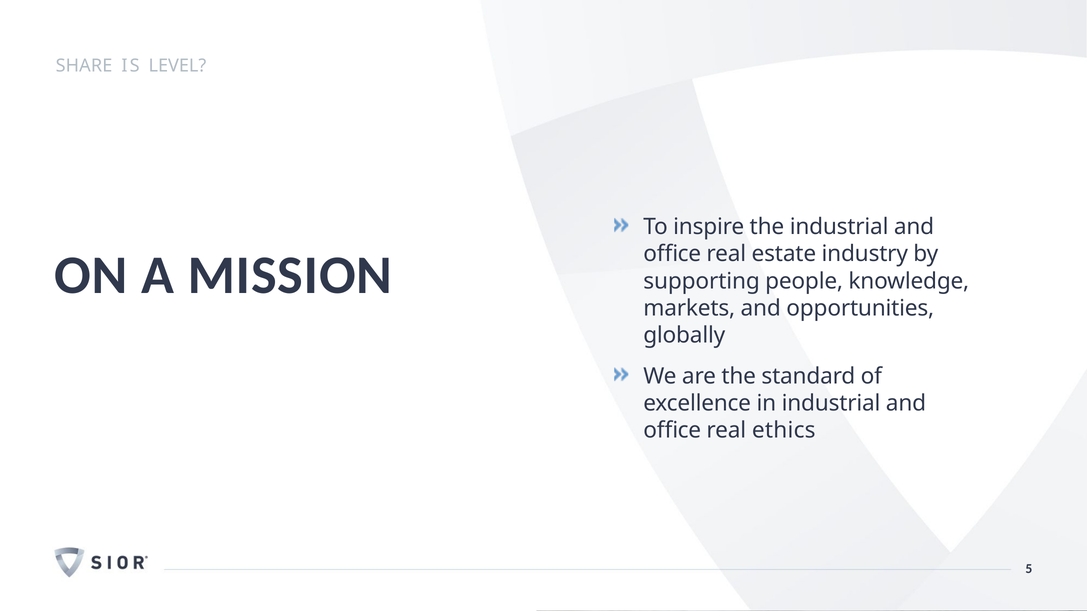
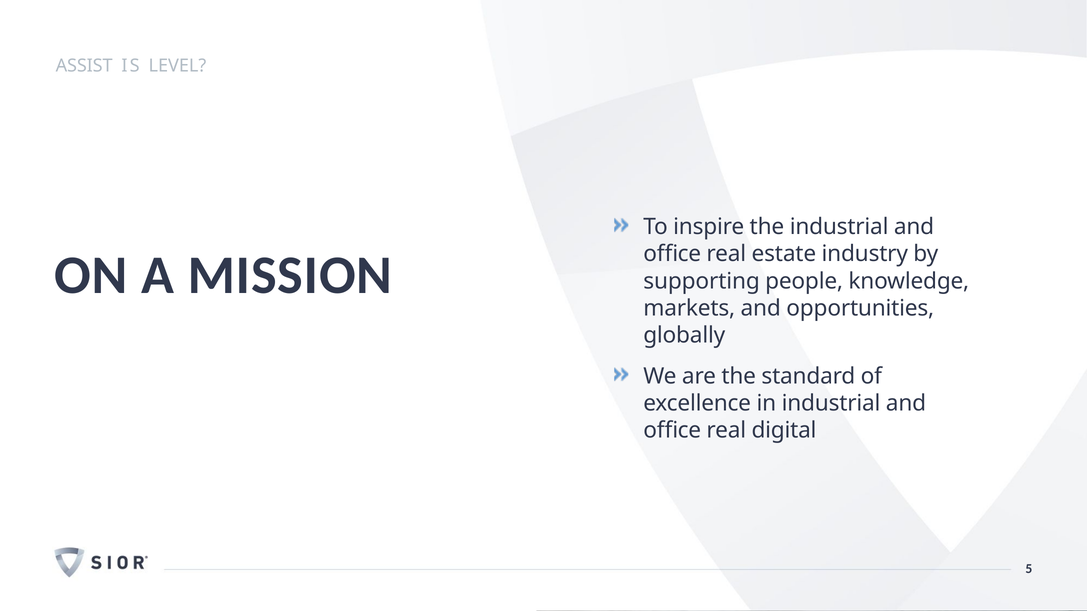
SHARE: SHARE -> ASSIST
ethics: ethics -> digital
